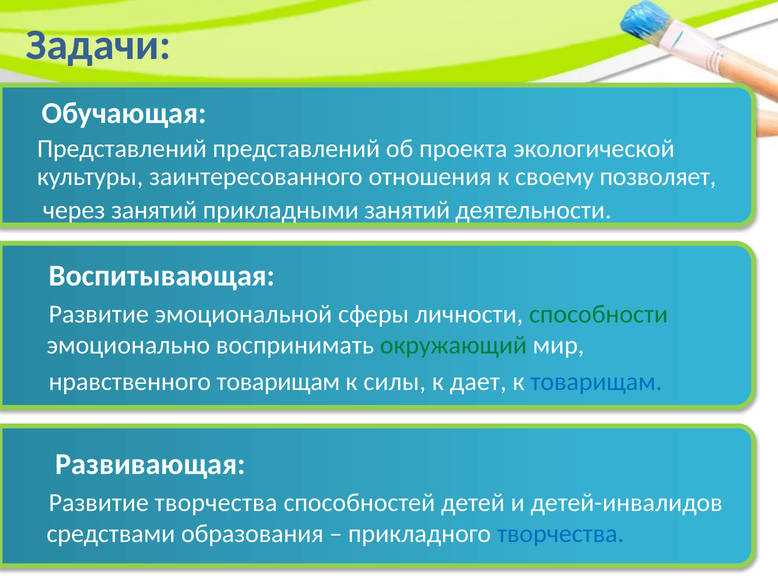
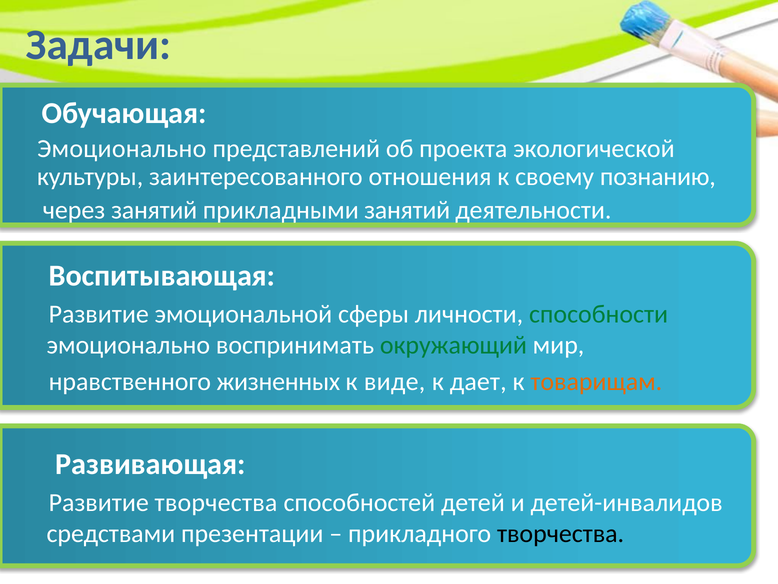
Представлений at (122, 149): Представлений -> Эмоционально
позволяет: позволяет -> познанию
нравственного товарищам: товарищам -> жизненных
силы: силы -> виде
товарищам at (596, 381) colour: blue -> orange
образования: образования -> презентации
творчества at (561, 533) colour: blue -> black
